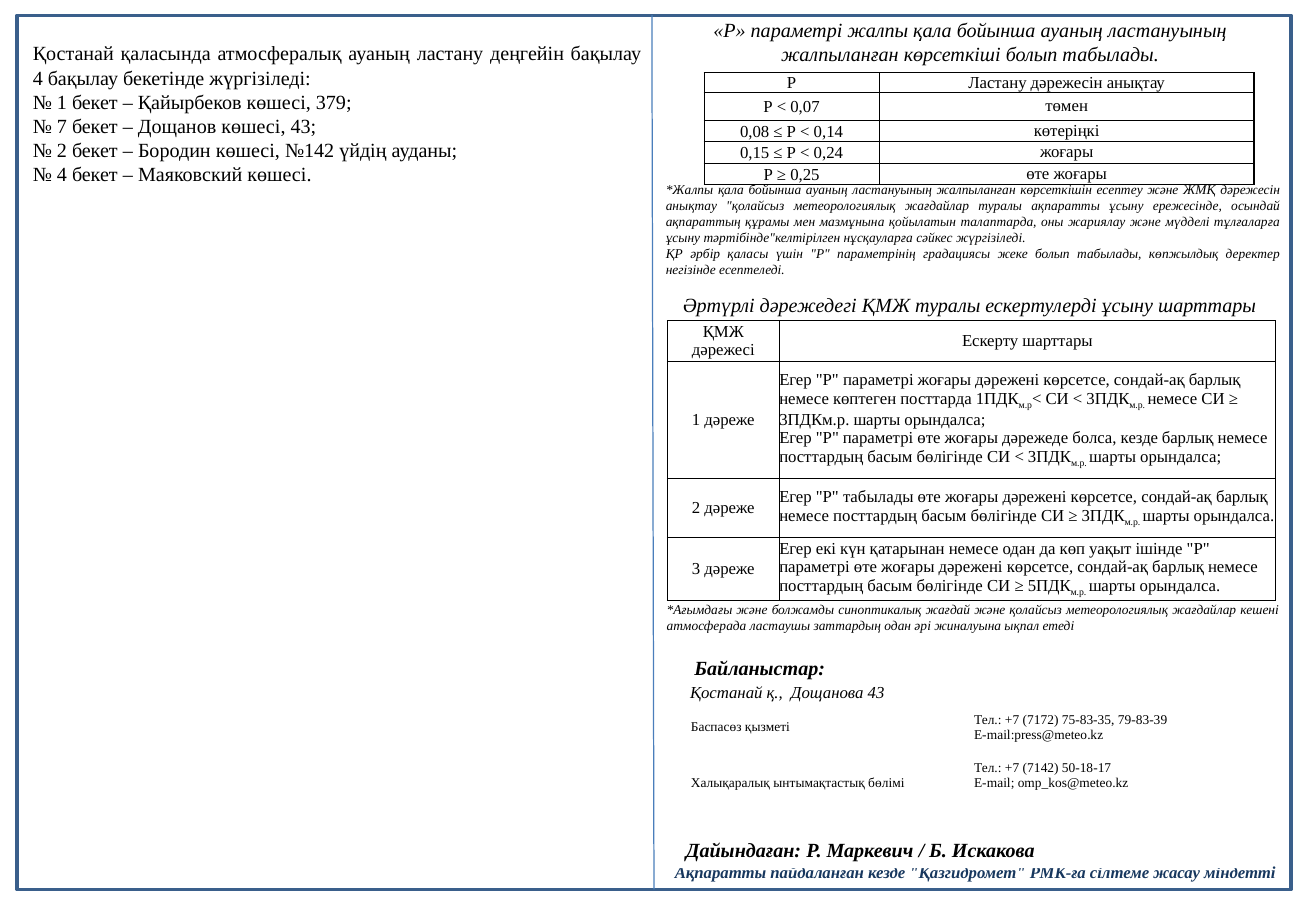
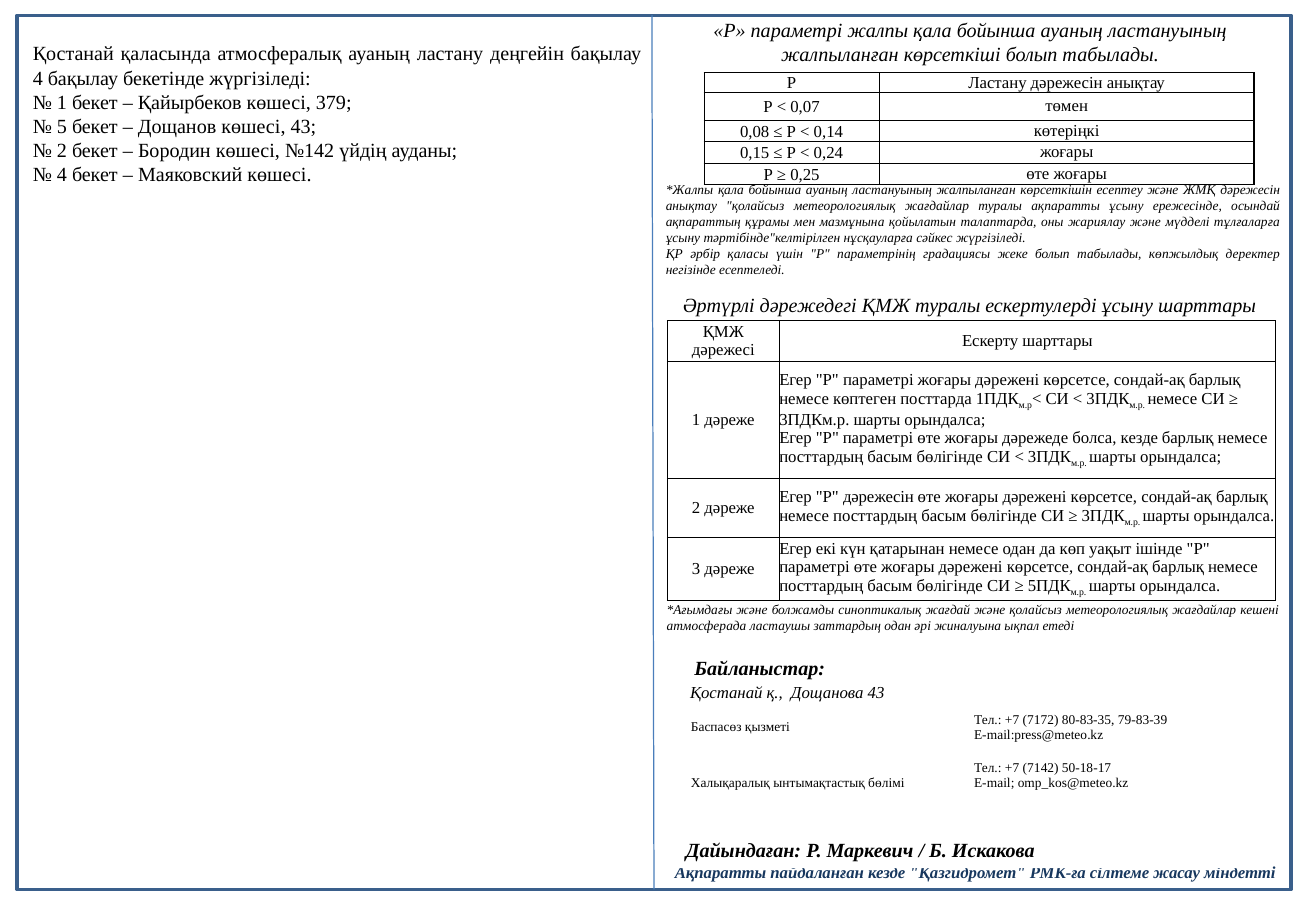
7: 7 -> 5
Р табылады: табылады -> дәрежесін
75-83-35: 75-83-35 -> 80-83-35
